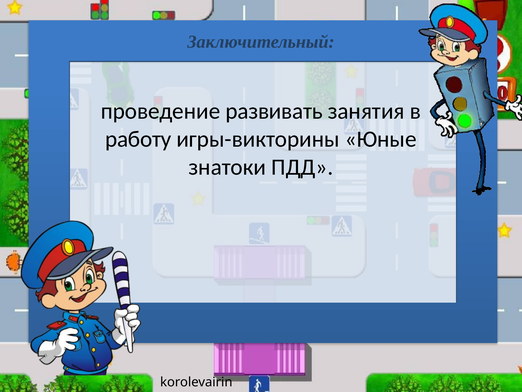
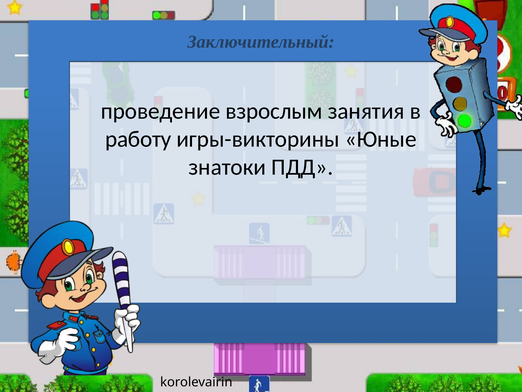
развивать: развивать -> взрослым
